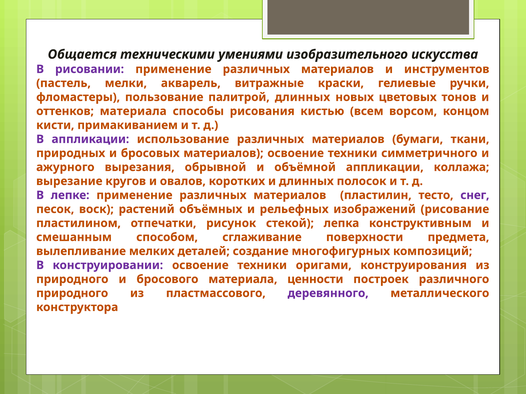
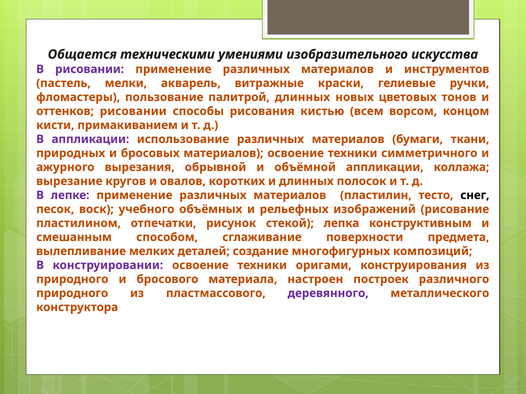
оттенков материала: материала -> рисовании
снег colour: purple -> black
растений: растений -> учебного
ценности: ценности -> настроен
